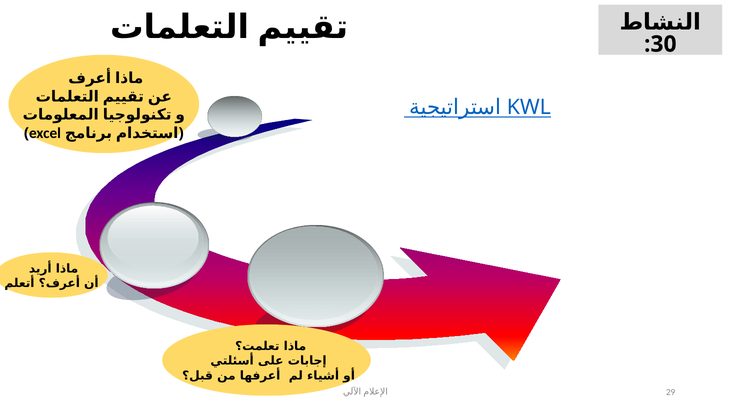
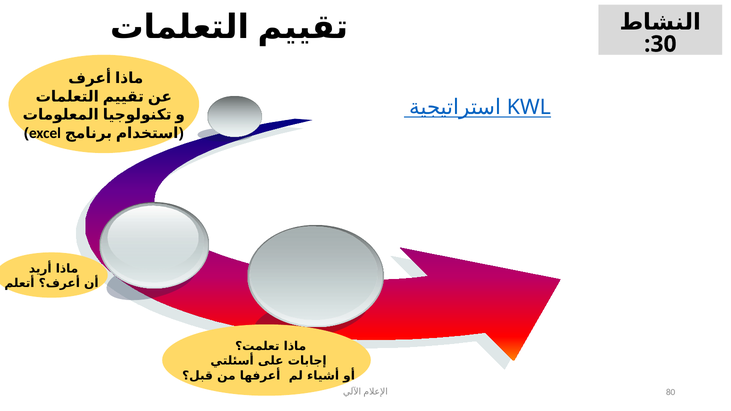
29: 29 -> 80
